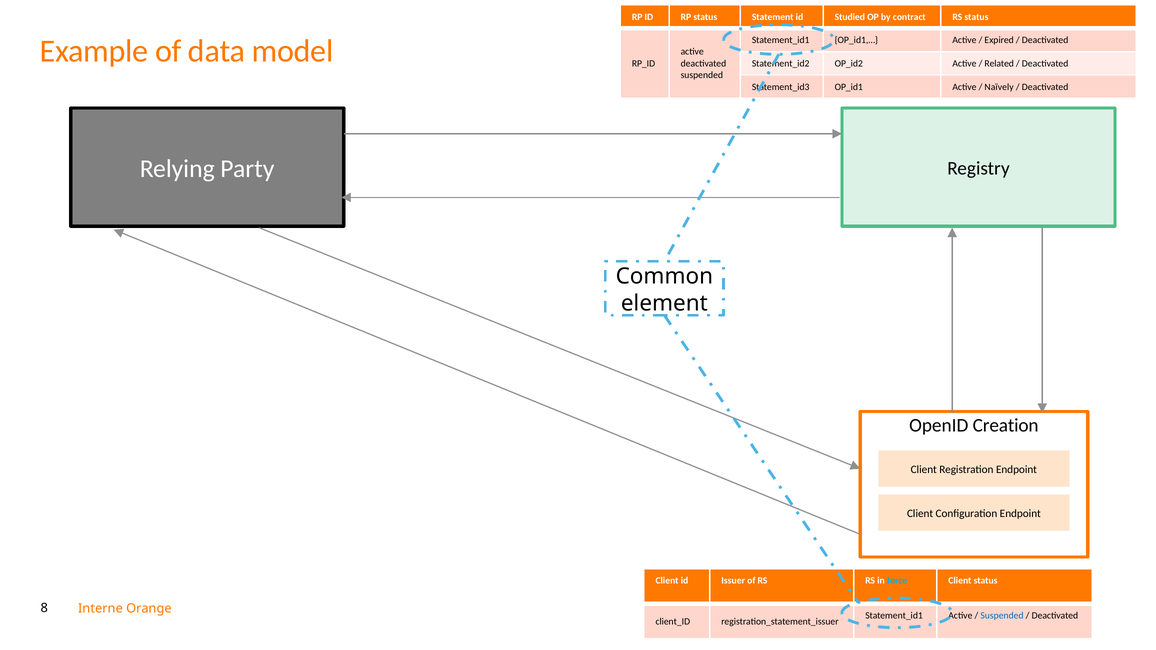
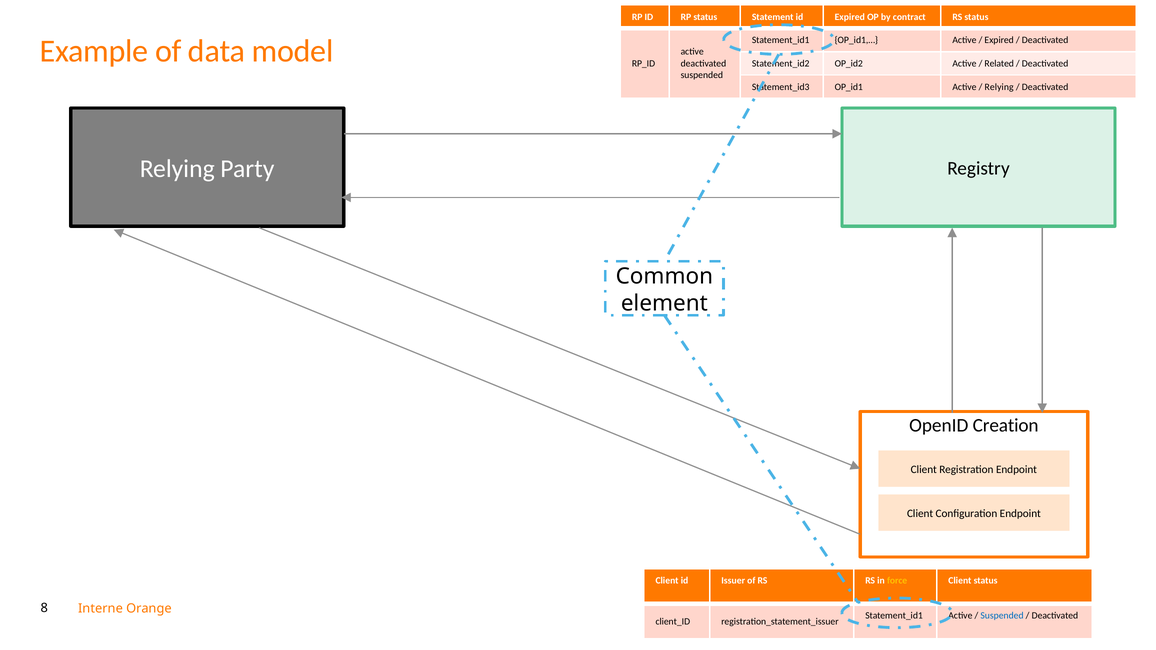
id Studied: Studied -> Expired
Naïvely at (999, 87): Naïvely -> Relying
force colour: light blue -> yellow
